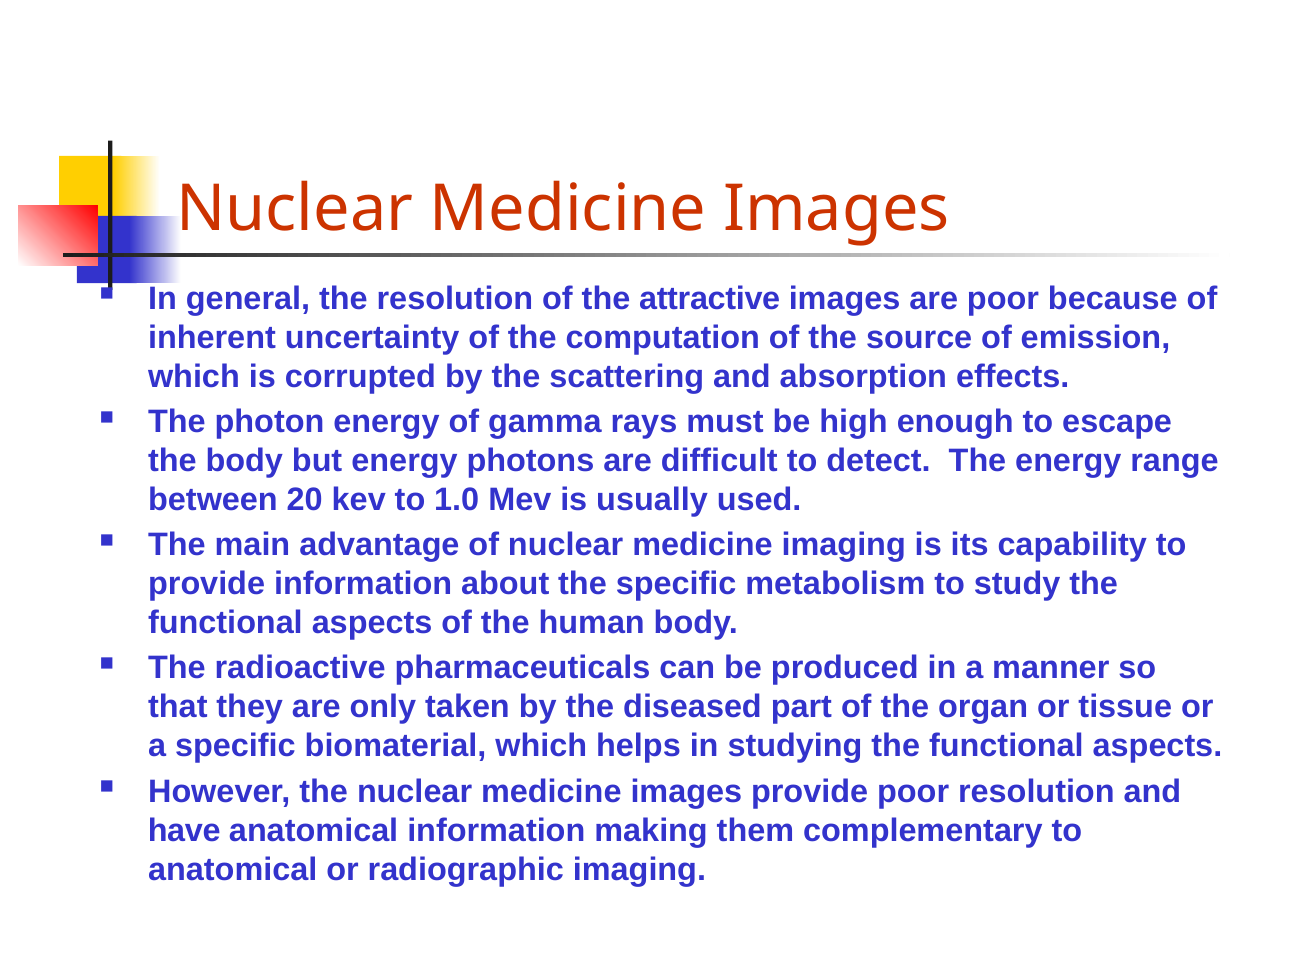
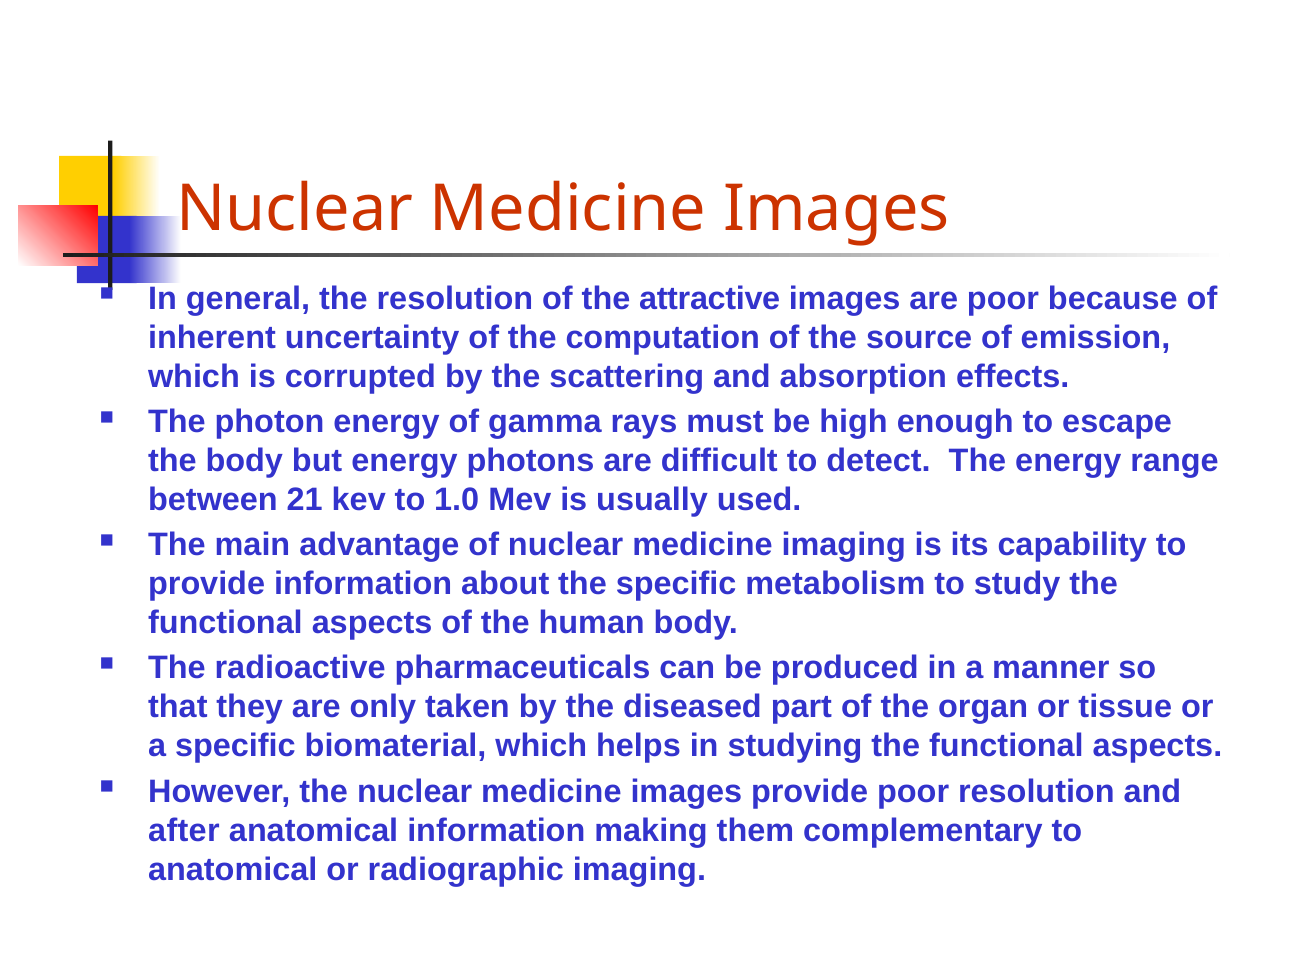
20: 20 -> 21
have: have -> after
